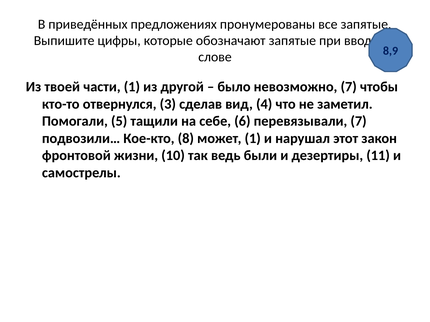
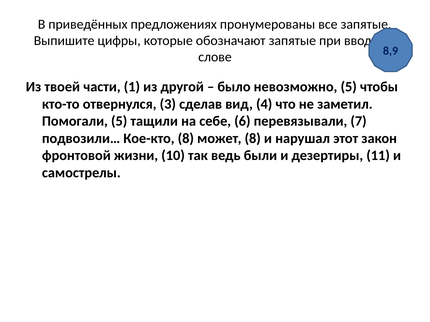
невозможно 7: 7 -> 5
может 1: 1 -> 8
